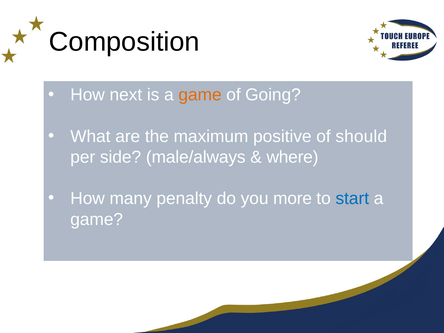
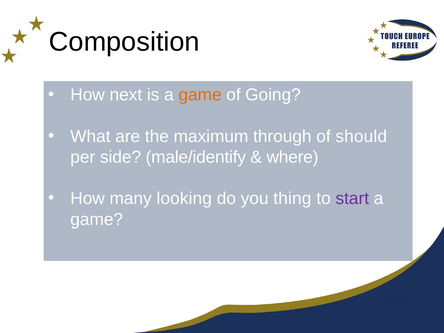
positive: positive -> through
male/always: male/always -> male/identify
penalty: penalty -> looking
more: more -> thing
start colour: blue -> purple
